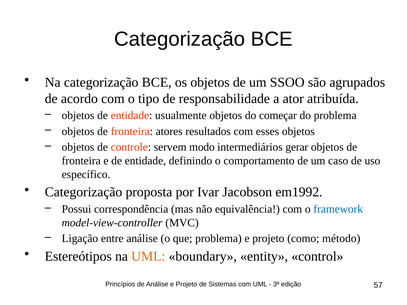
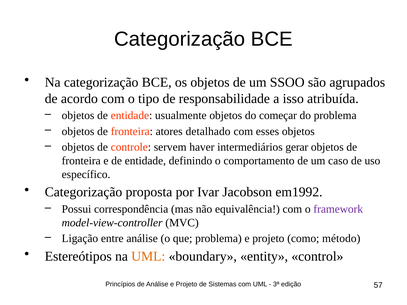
ator: ator -> isso
resultados: resultados -> detalhado
modo: modo -> haver
framework colour: blue -> purple
